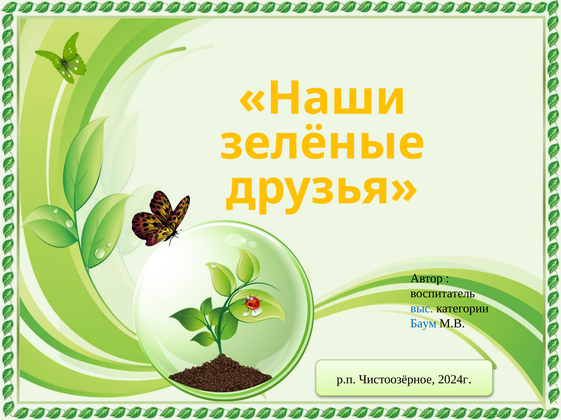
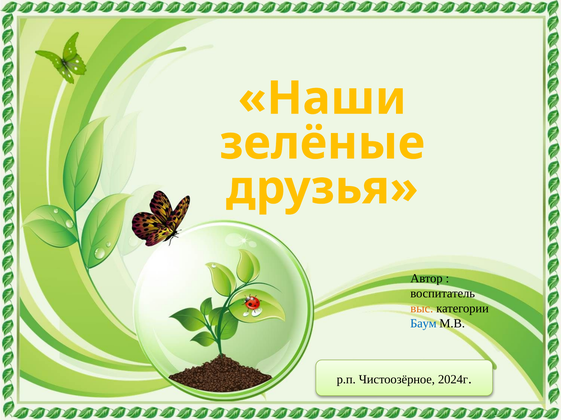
выс colour: blue -> orange
